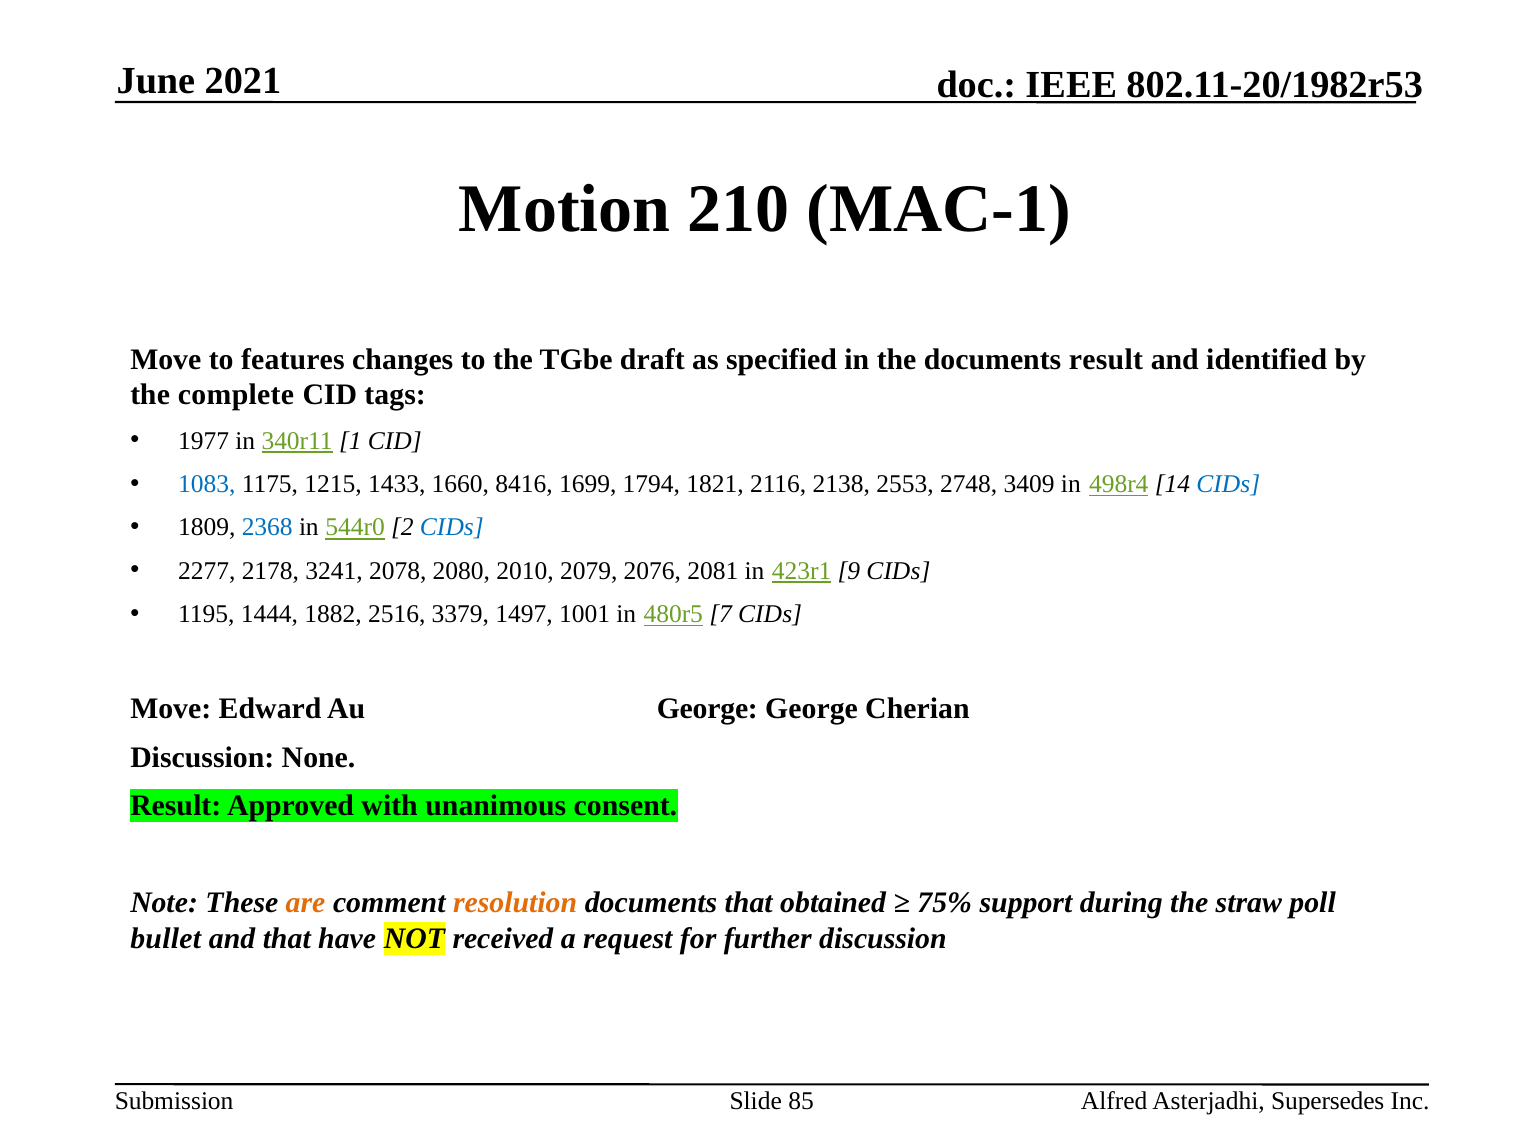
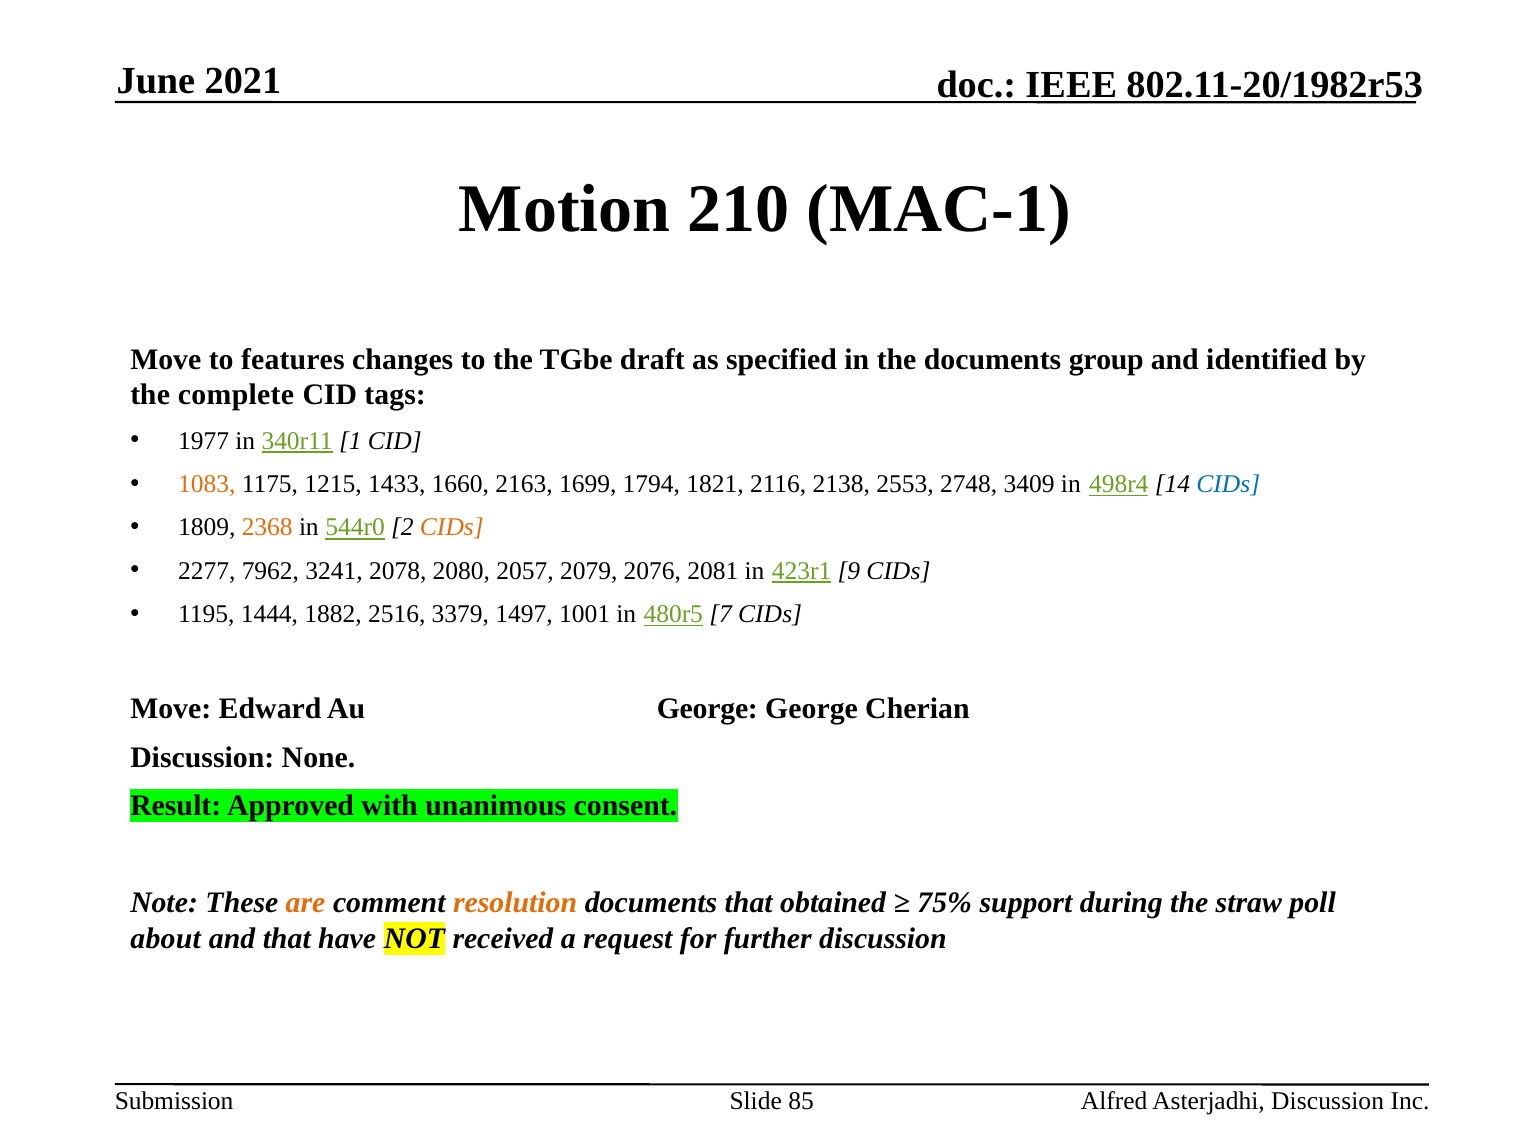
documents result: result -> group
1083 colour: blue -> orange
8416: 8416 -> 2163
2368 colour: blue -> orange
CIDs at (452, 528) colour: blue -> orange
2178: 2178 -> 7962
2010: 2010 -> 2057
bullet: bullet -> about
Asterjadhi Supersedes: Supersedes -> Discussion
